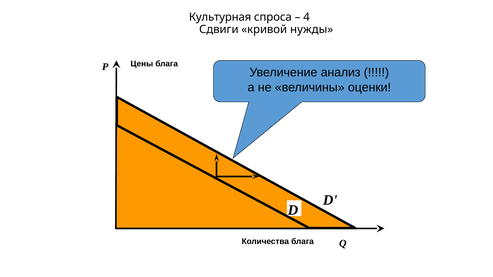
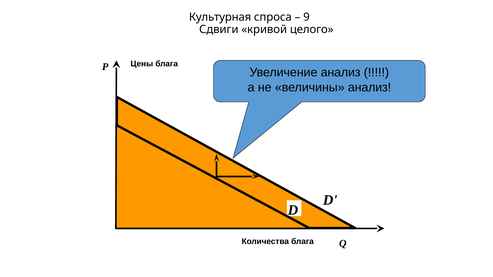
4: 4 -> 9
нужды: нужды -> целого
величины оценки: оценки -> анализ
